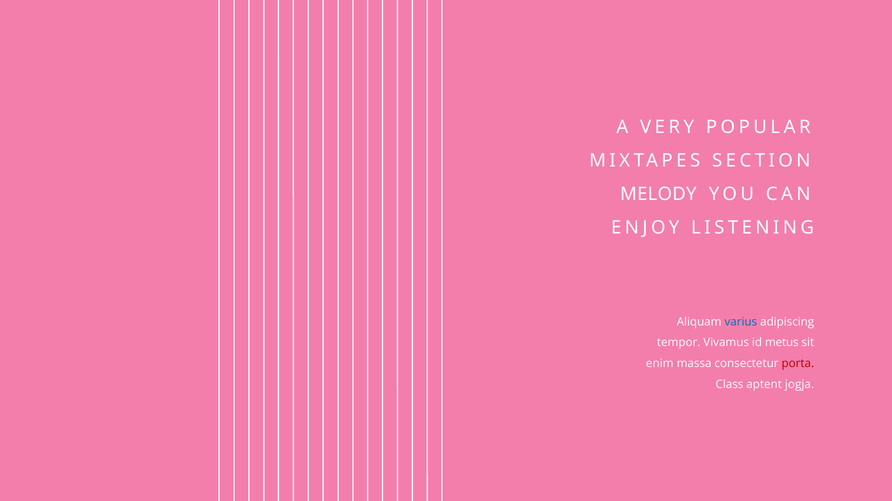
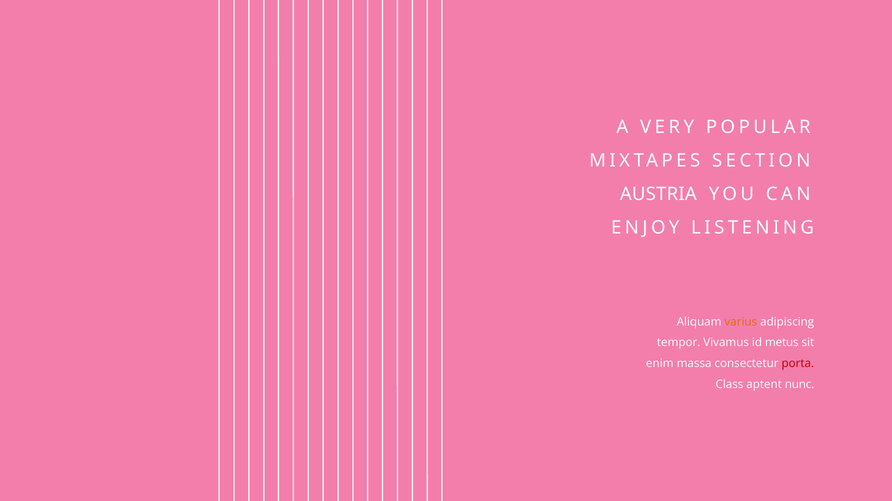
MELODY: MELODY -> AUSTRIA
varius colour: blue -> orange
jogja: jogja -> nunc
